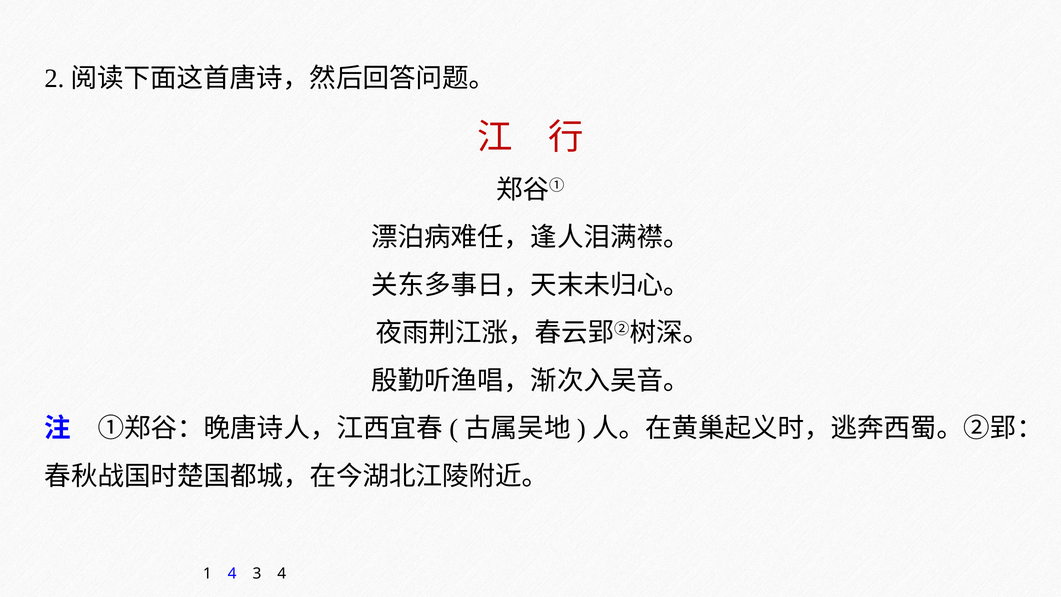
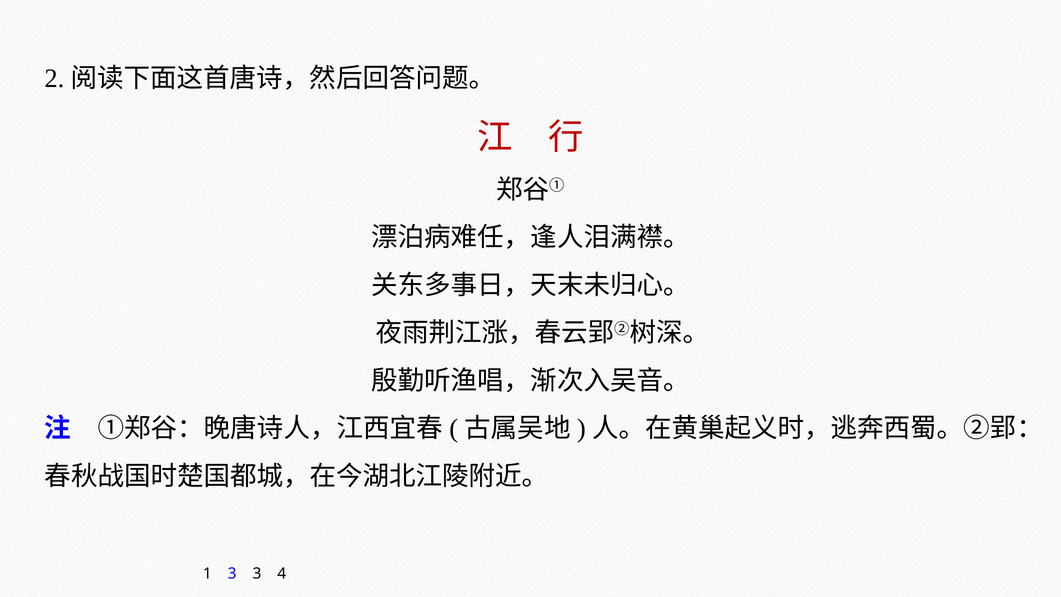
1 4: 4 -> 3
